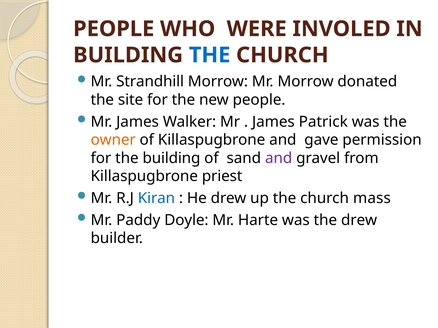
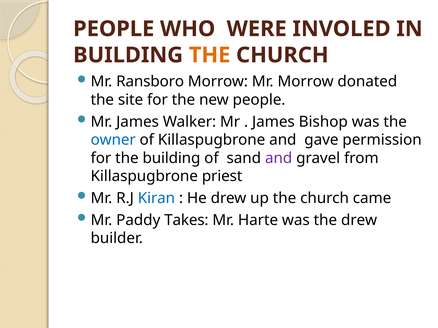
THE at (210, 55) colour: blue -> orange
Strandhill: Strandhill -> Ransboro
Patrick: Patrick -> Bishop
owner colour: orange -> blue
mass: mass -> came
Doyle: Doyle -> Takes
